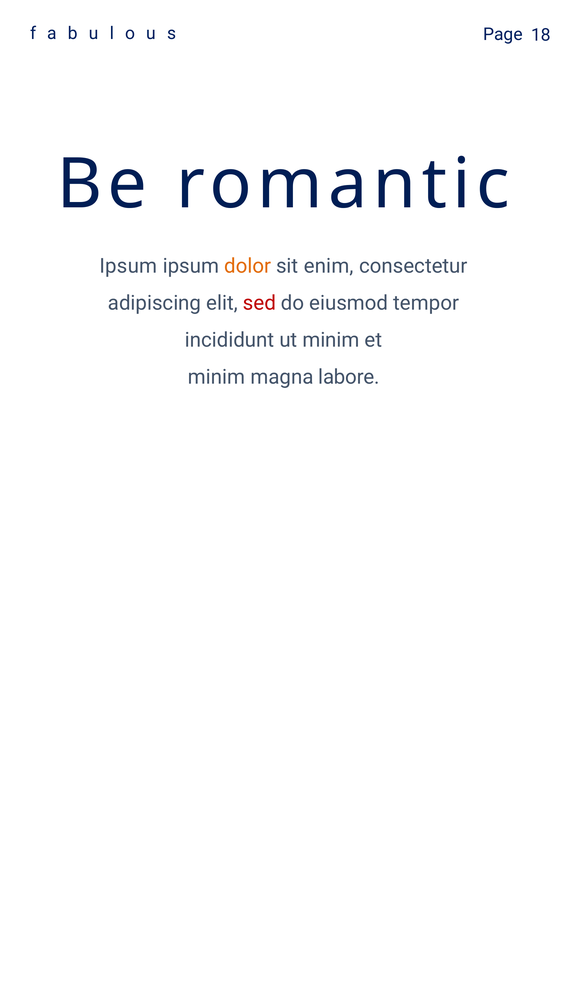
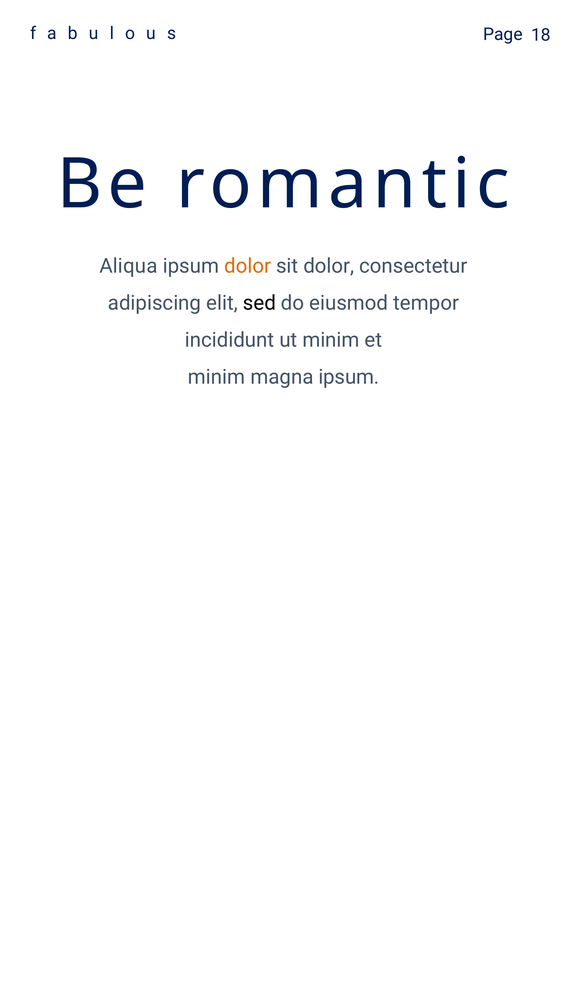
Ipsum at (128, 266): Ipsum -> Aliqua
sit enim: enim -> dolor
sed colour: red -> black
magna labore: labore -> ipsum
